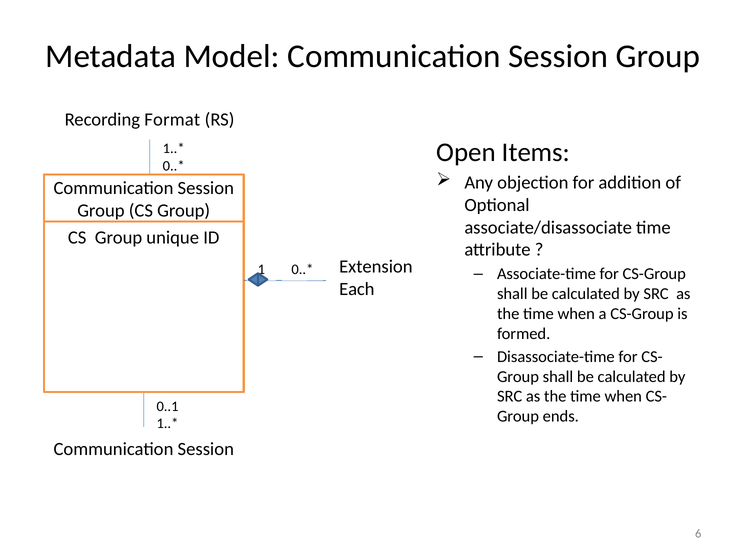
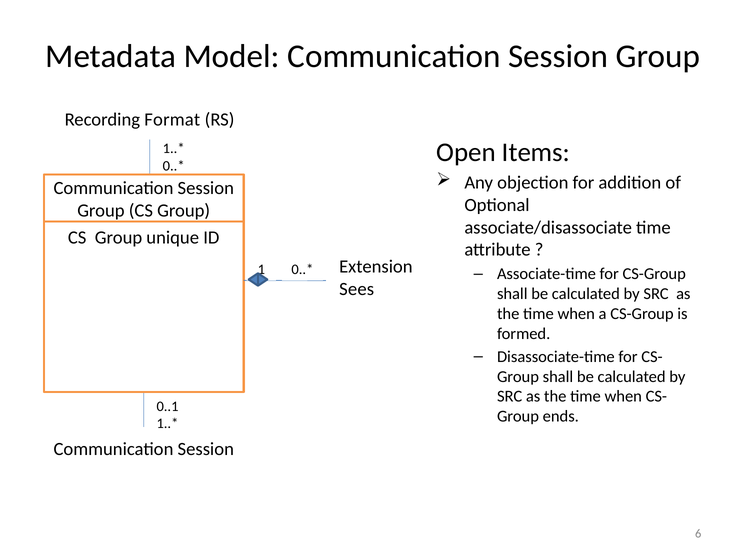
Each: Each -> Sees
